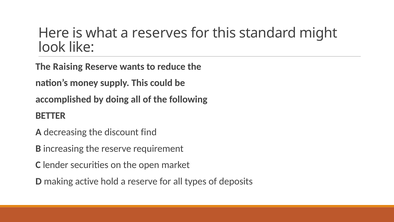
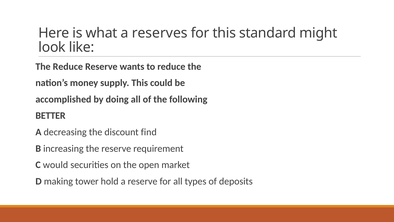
The Raising: Raising -> Reduce
lender: lender -> would
active: active -> tower
